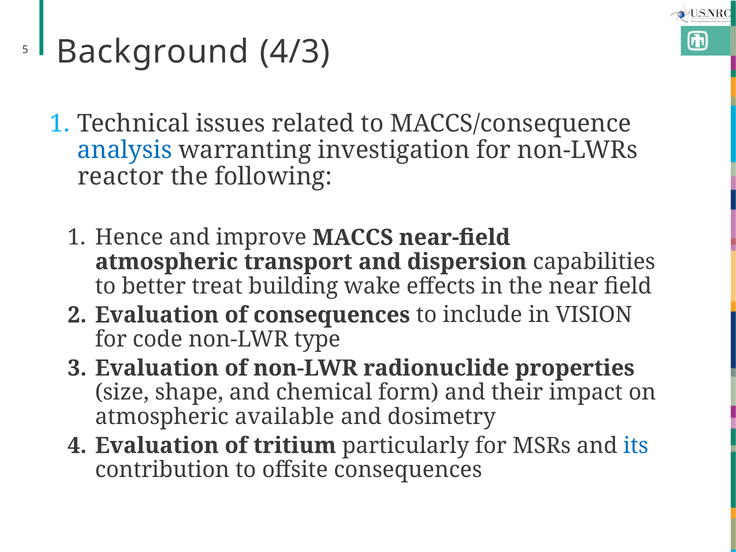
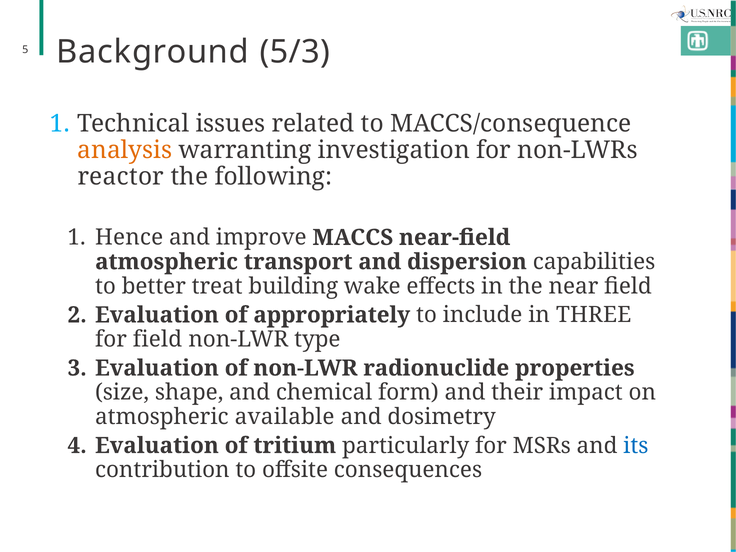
4/3: 4/3 -> 5/3
analysis colour: blue -> orange
of consequences: consequences -> appropriately
VISION: VISION -> THREE
for code: code -> field
